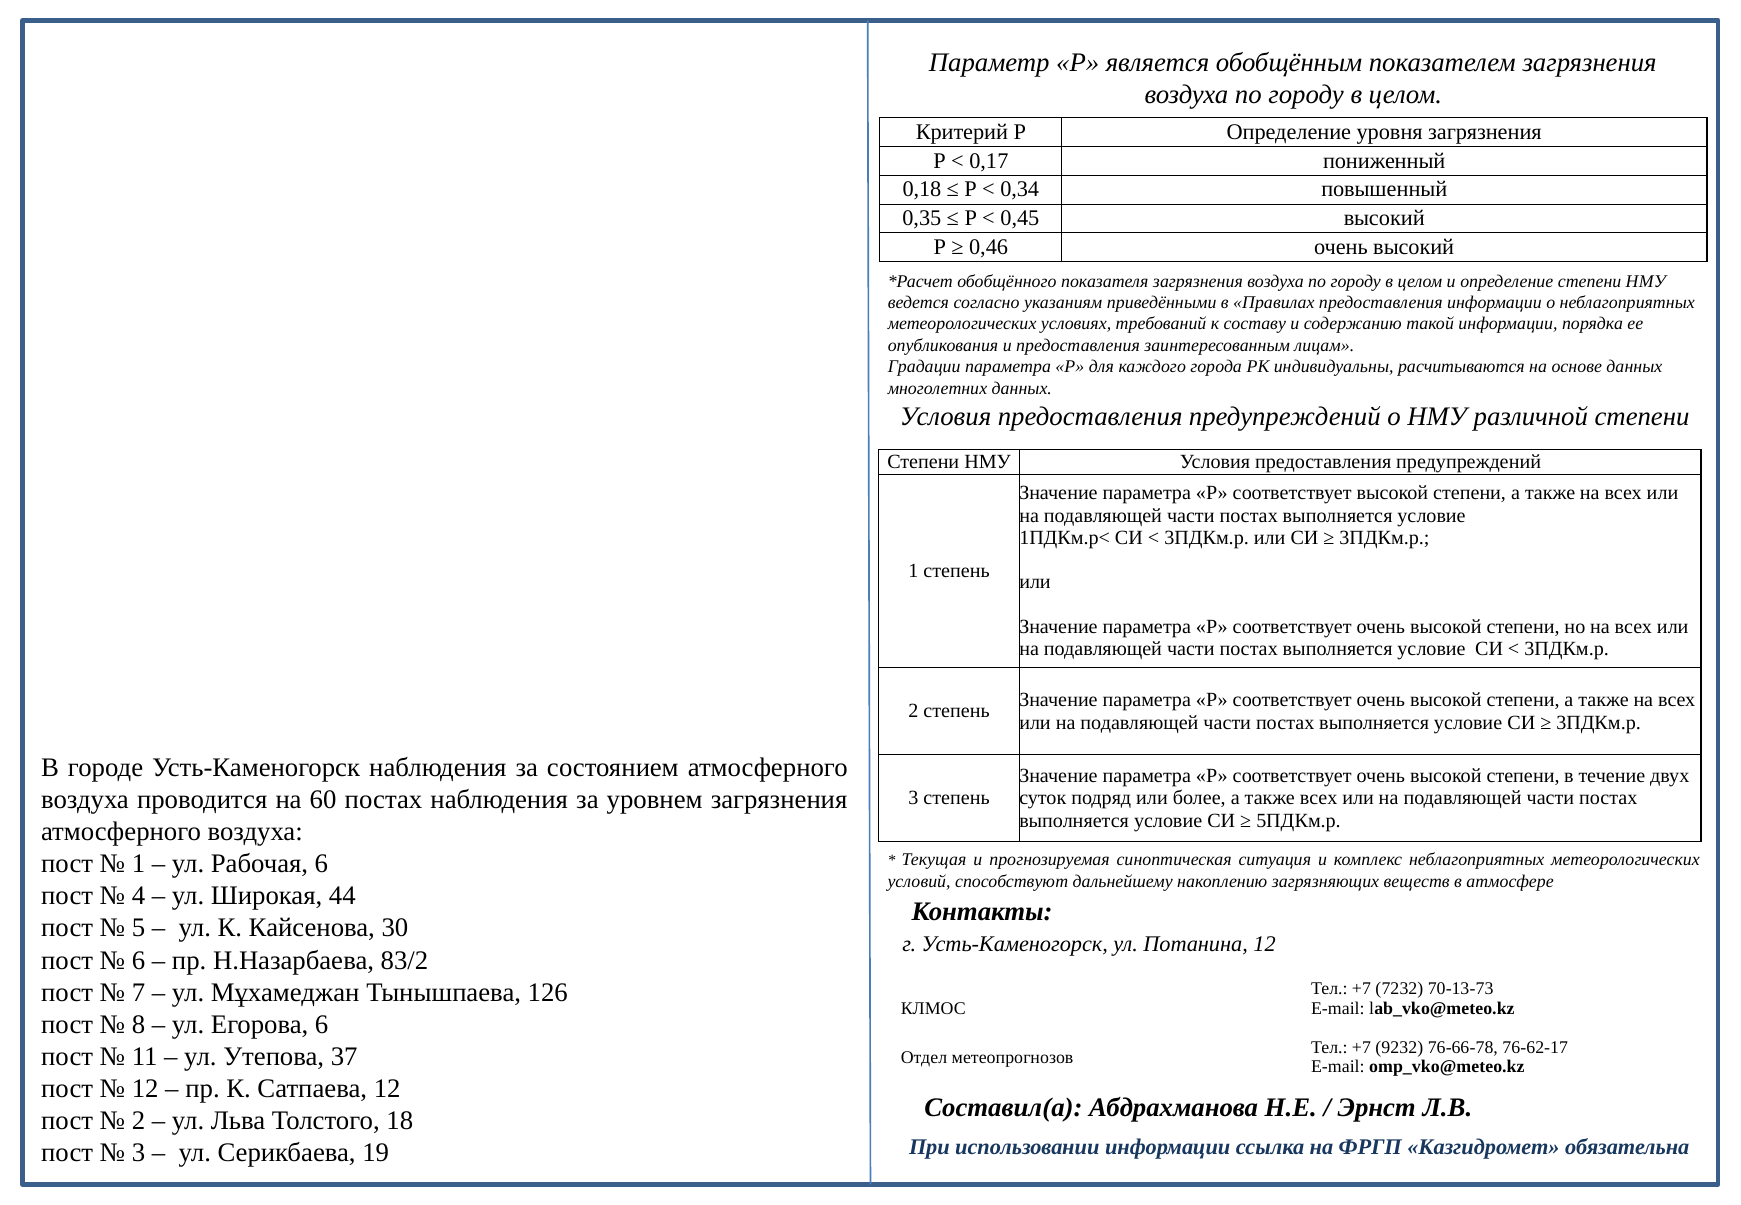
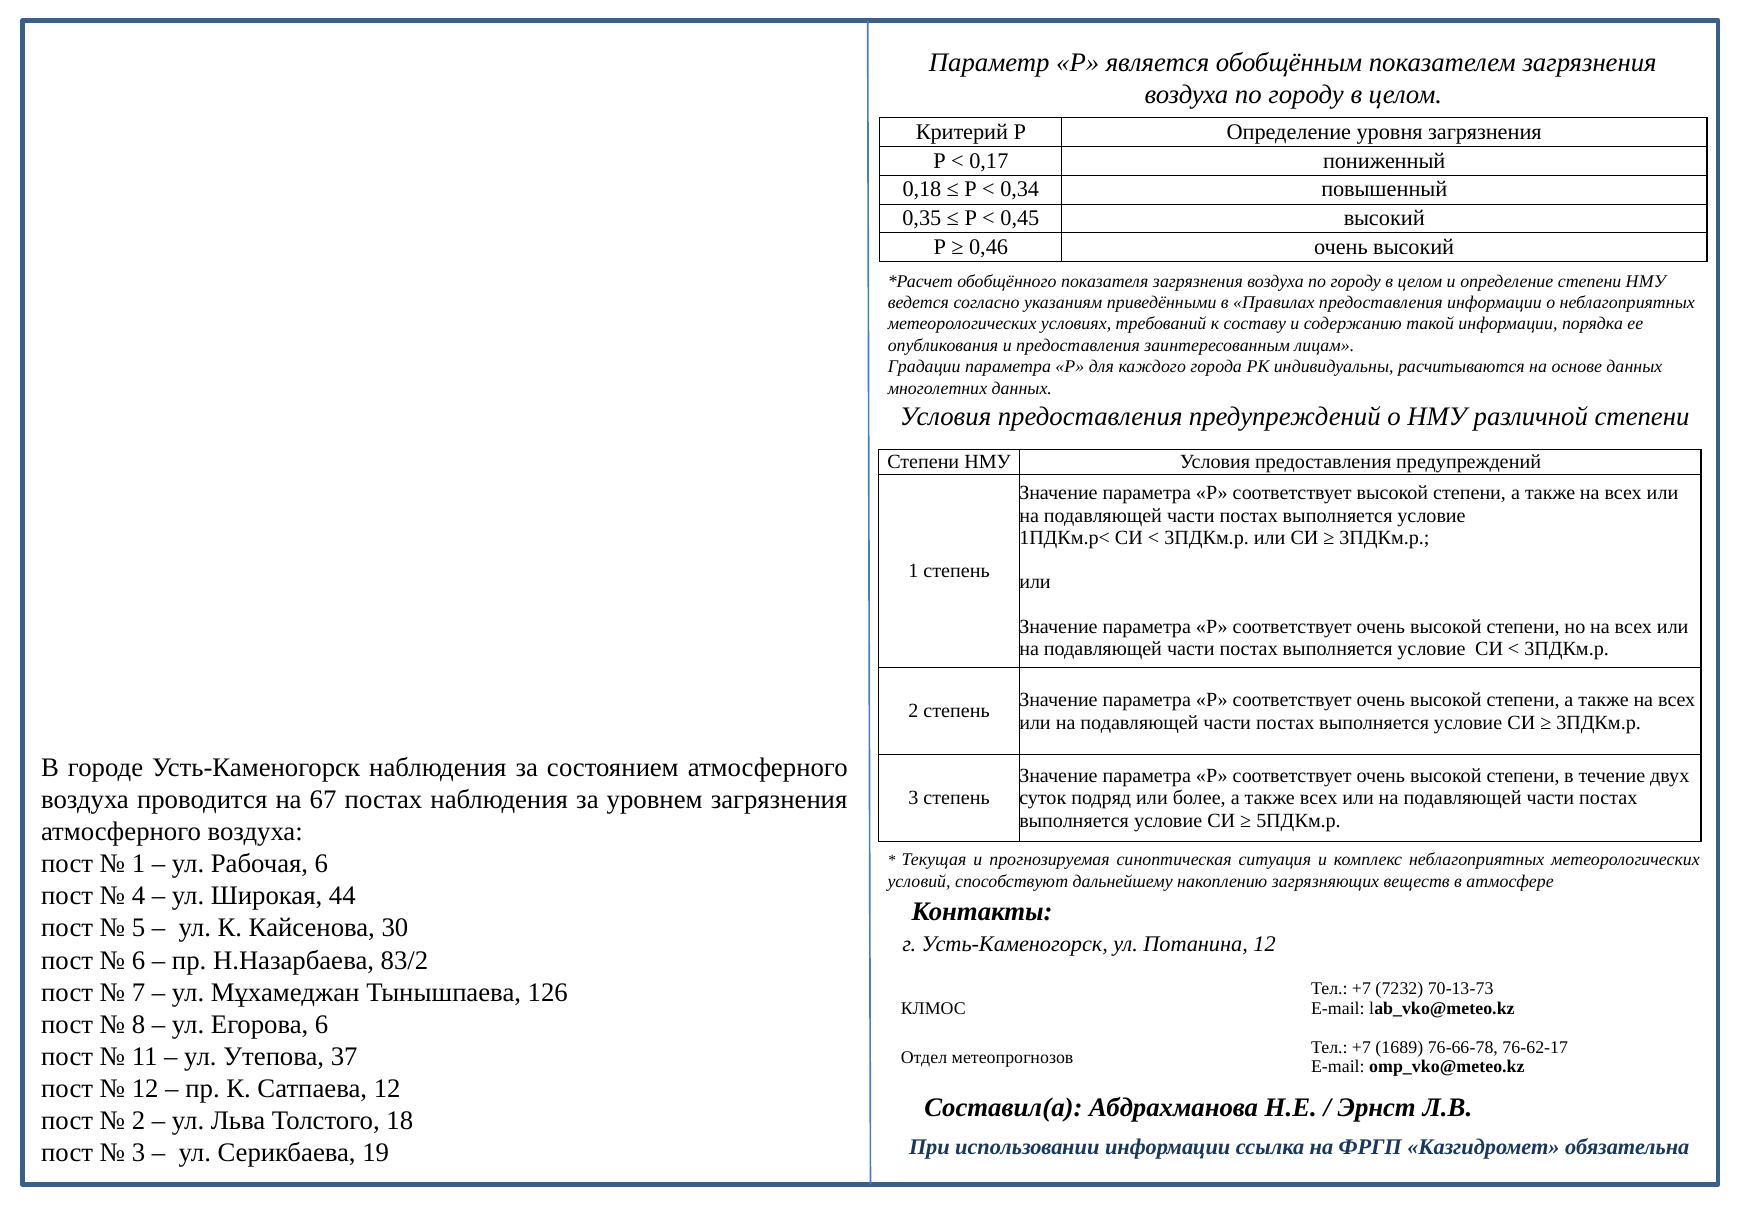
60: 60 -> 67
9232: 9232 -> 1689
